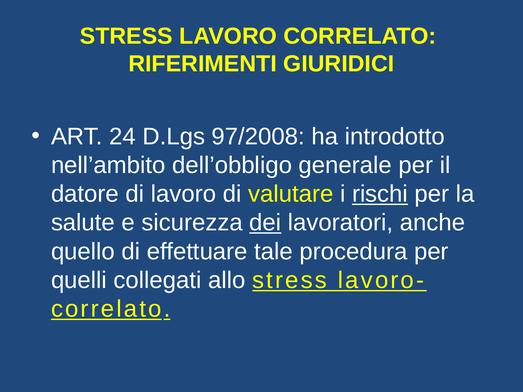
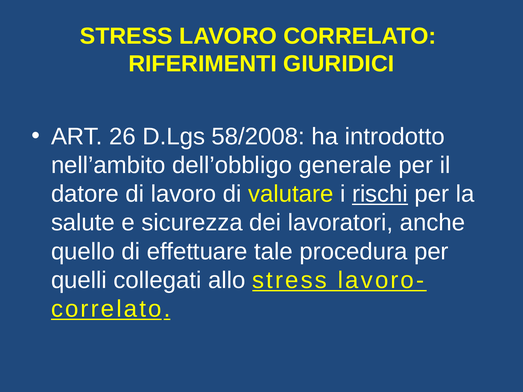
24: 24 -> 26
97/2008: 97/2008 -> 58/2008
dei underline: present -> none
